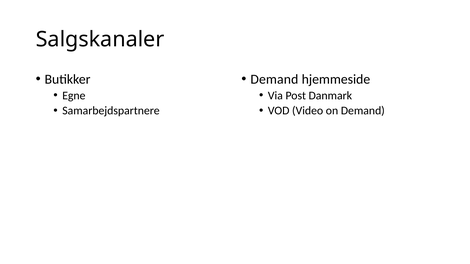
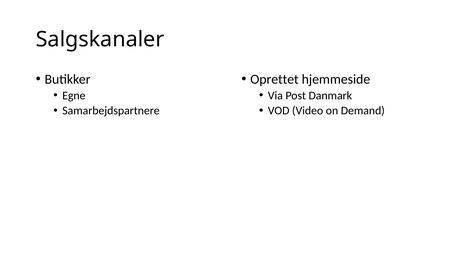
Demand at (274, 79): Demand -> Oprettet
